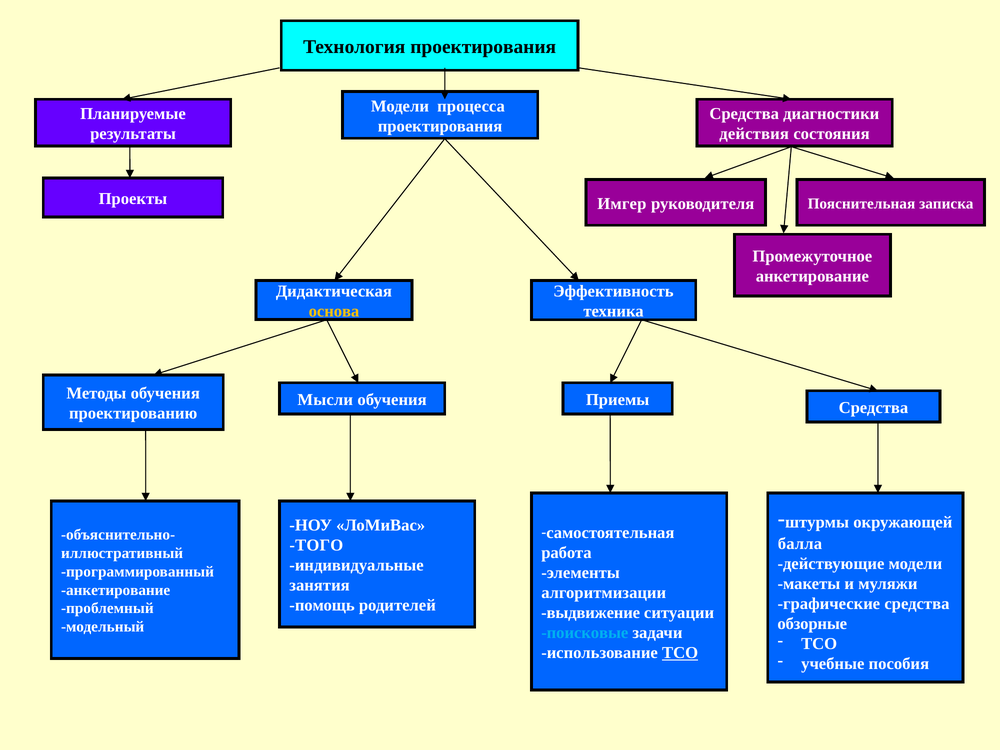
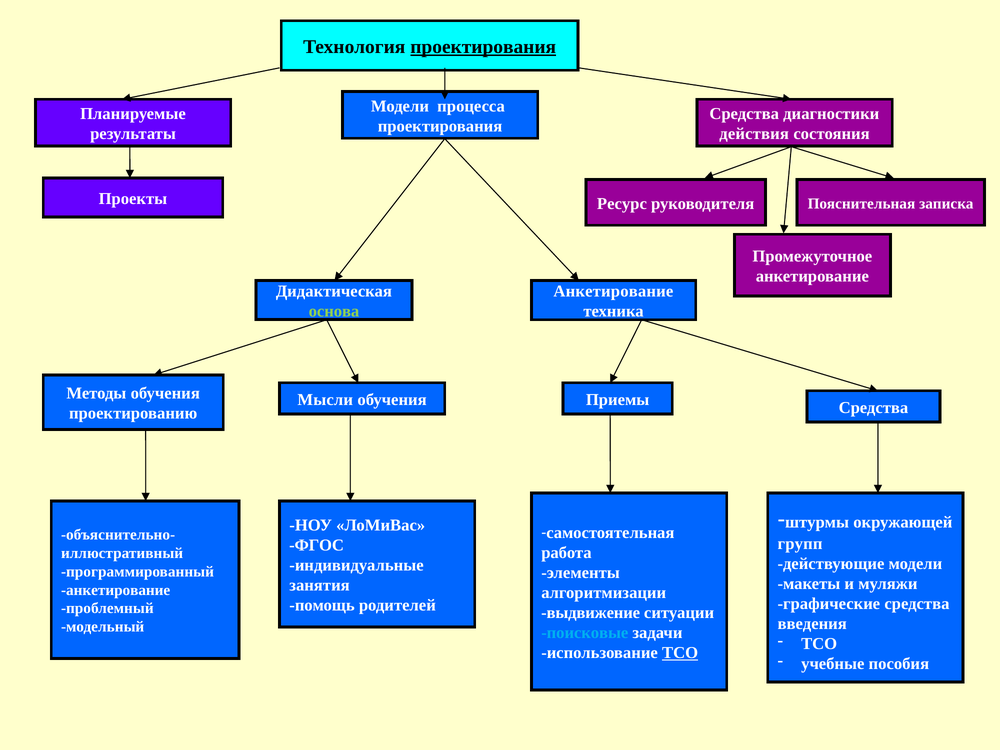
проектирования at (483, 47) underline: none -> present
Имгер: Имгер -> Ресурс
Эффективность at (613, 291): Эффективность -> Анкетирование
основа colour: yellow -> light green
балла: балла -> групп
ТОГО: ТОГО -> ФГОС
обзорные: обзорные -> введения
